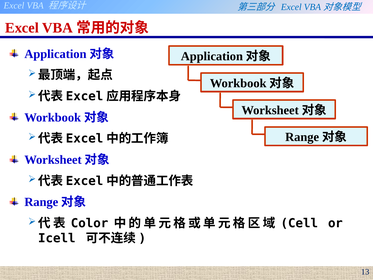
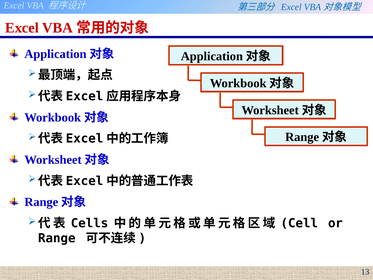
Color: Color -> Cells
Icell: Icell -> Range
